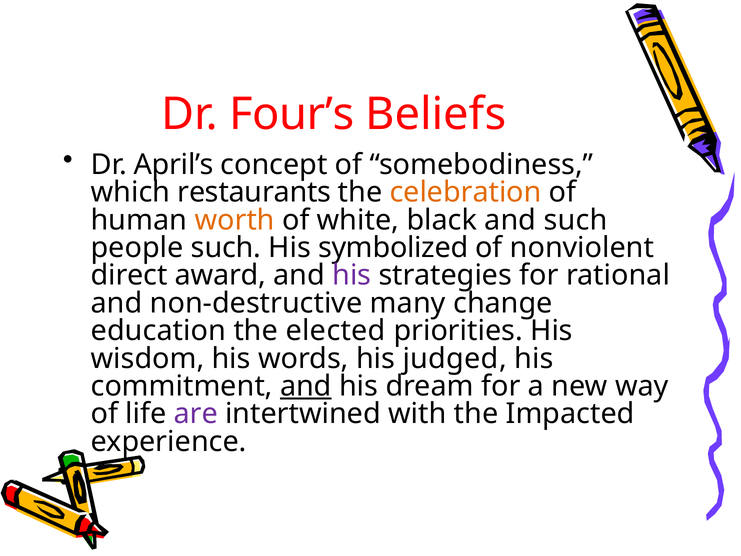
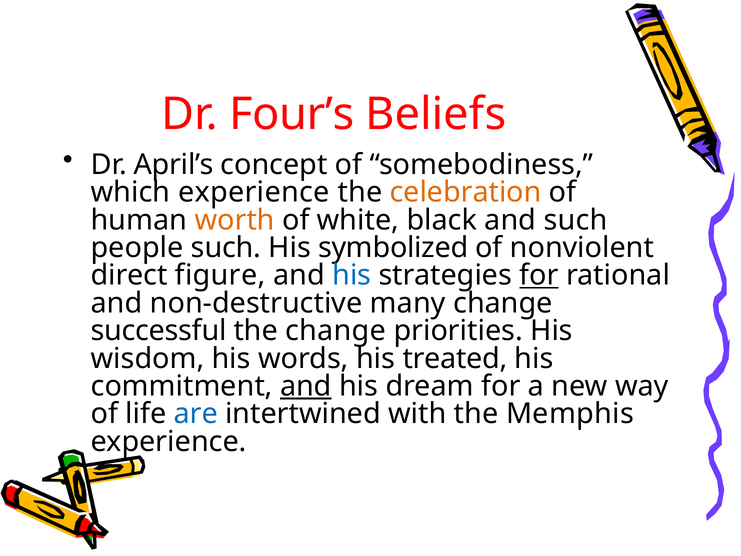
which restaurants: restaurants -> experience
award: award -> figure
his at (352, 275) colour: purple -> blue
for at (539, 275) underline: none -> present
education: education -> successful
the elected: elected -> change
judged: judged -> treated
are colour: purple -> blue
Impacted: Impacted -> Memphis
